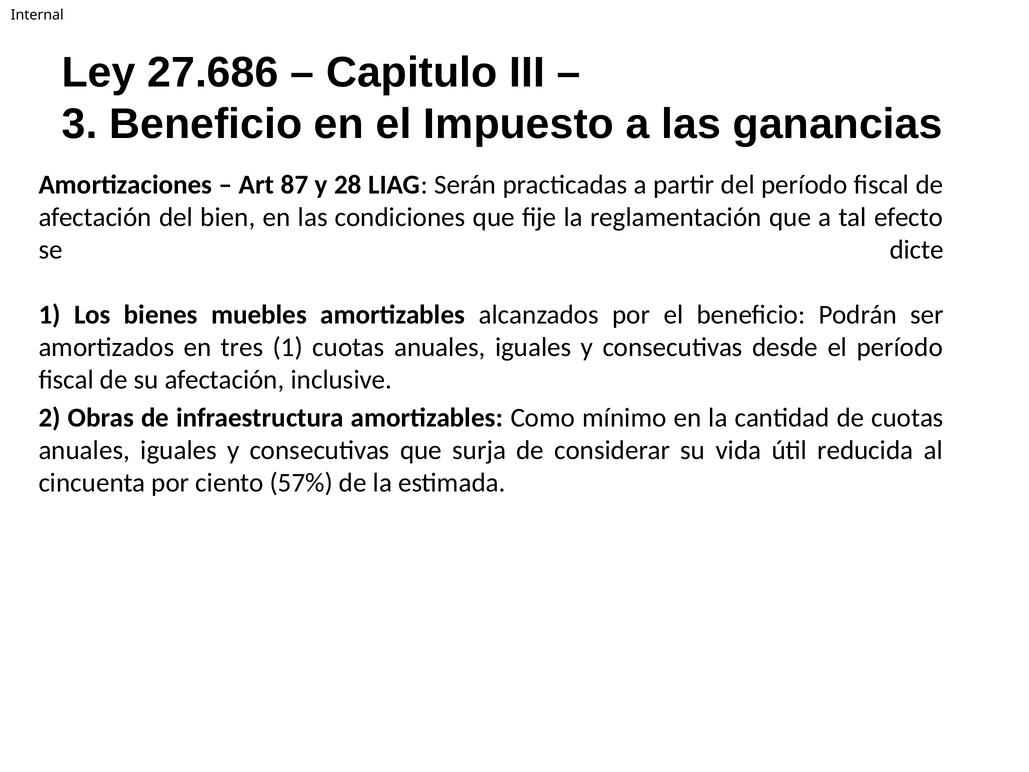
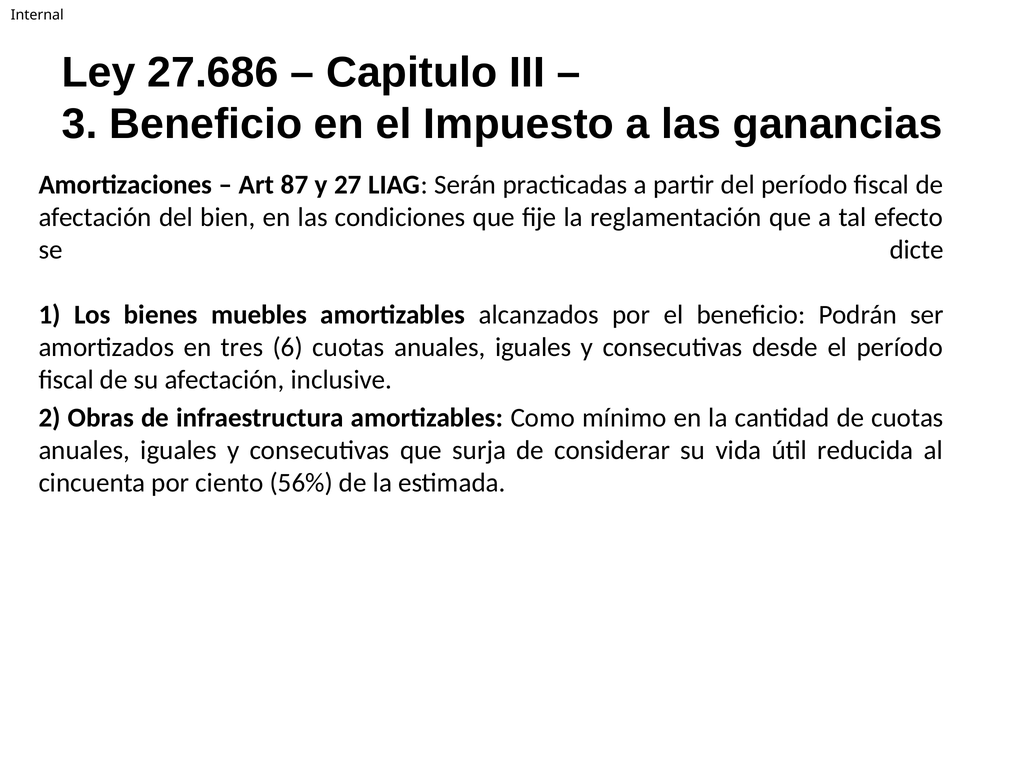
28: 28 -> 27
tres 1: 1 -> 6
57%: 57% -> 56%
